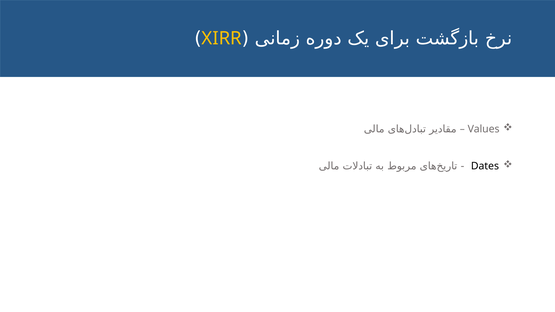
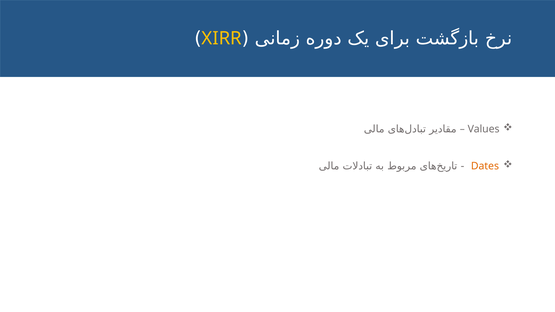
Dates colour: black -> orange
